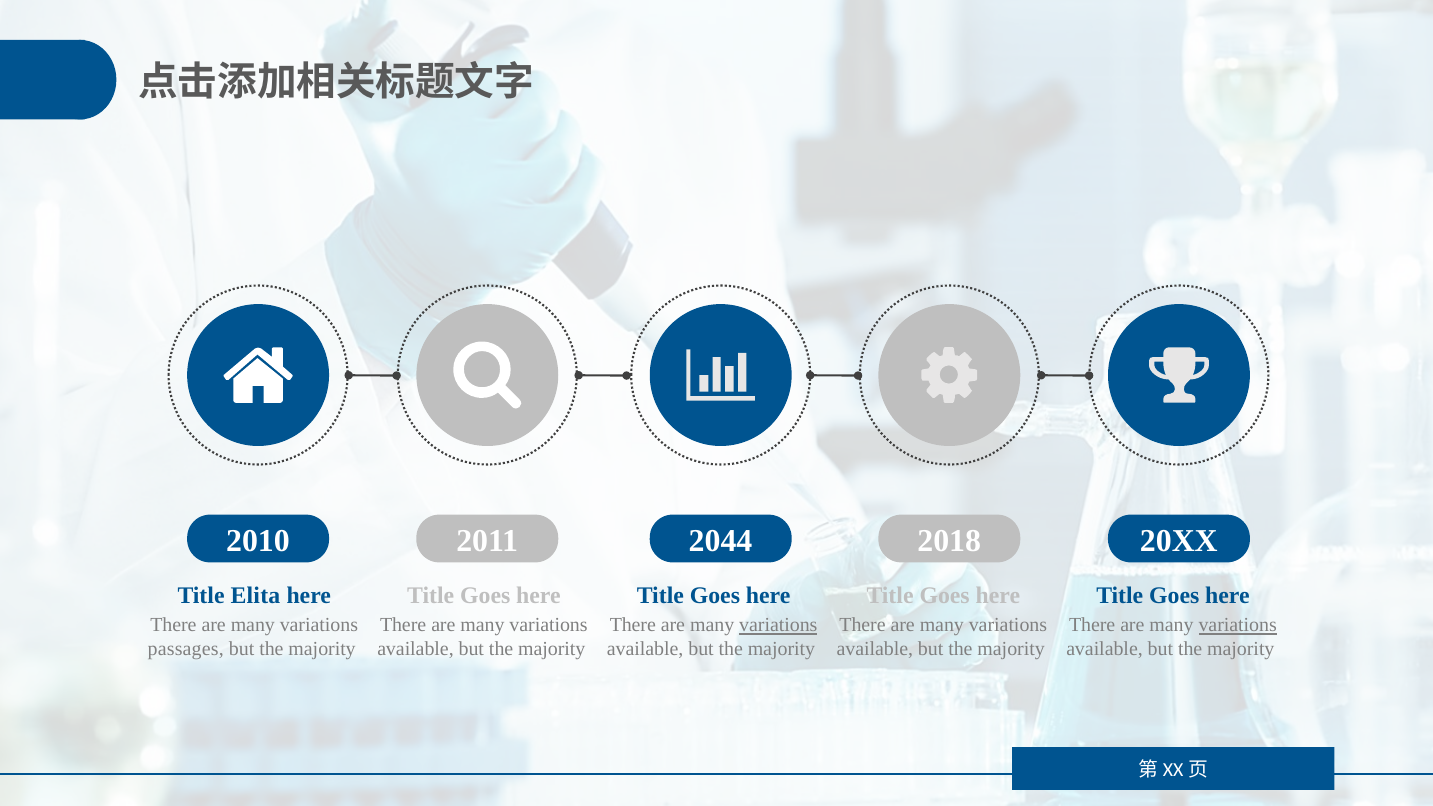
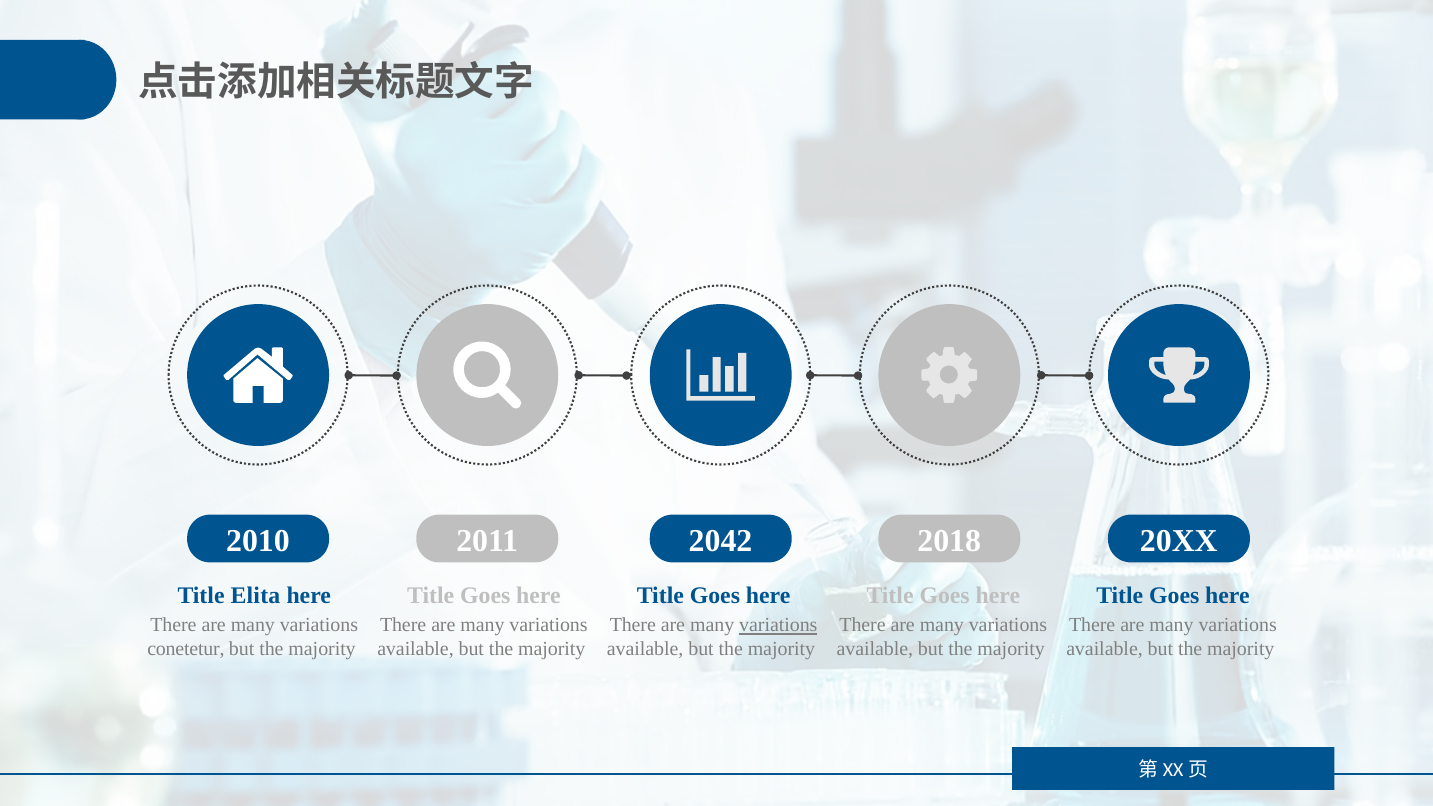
2044: 2044 -> 2042
variations at (1238, 625) underline: present -> none
passages: passages -> conetetur
